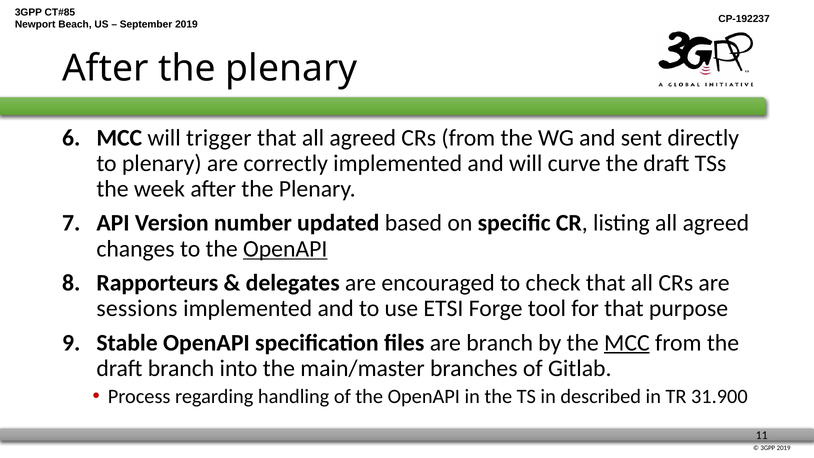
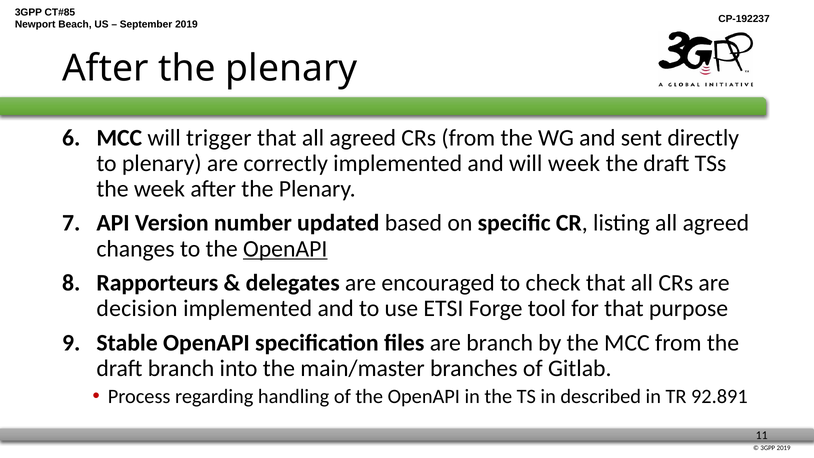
will curve: curve -> week
sessions: sessions -> decision
MCC at (627, 343) underline: present -> none
31.900: 31.900 -> 92.891
